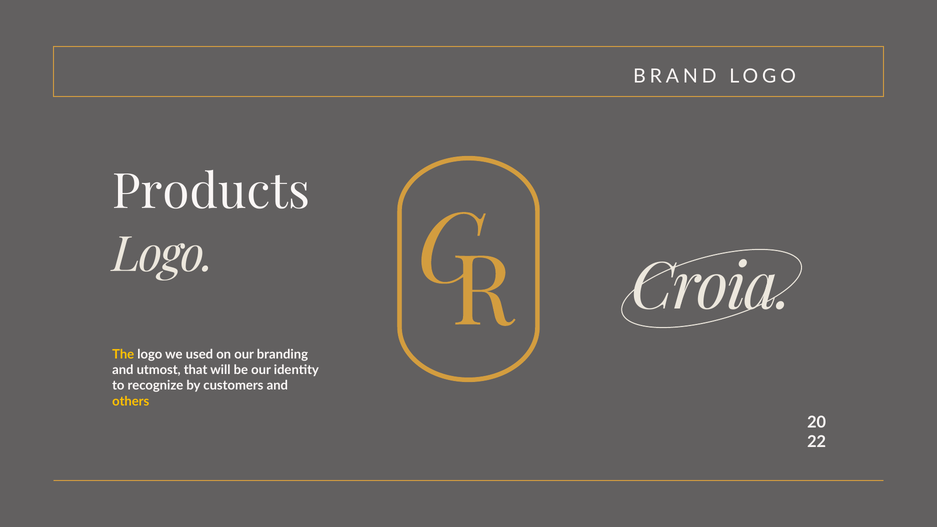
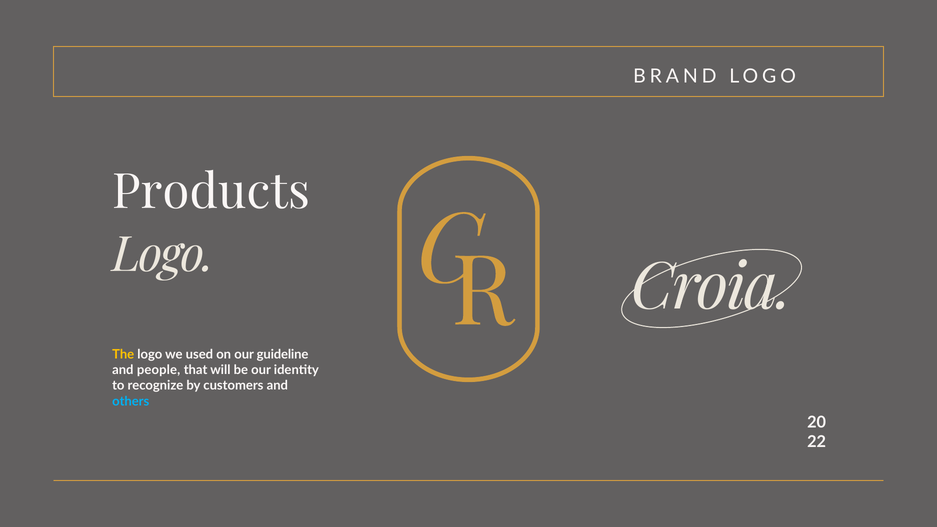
branding: branding -> guideline
utmost: utmost -> people
others colour: yellow -> light blue
